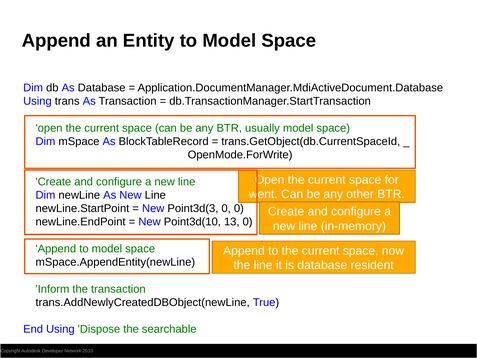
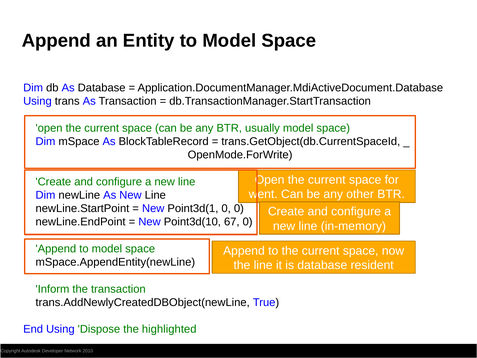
Point3d(3: Point3d(3 -> Point3d(1
13: 13 -> 67
searchable: searchable -> highlighted
